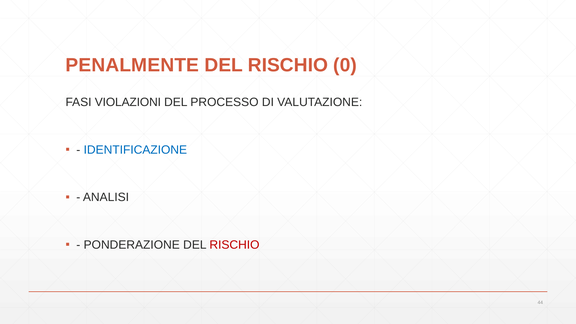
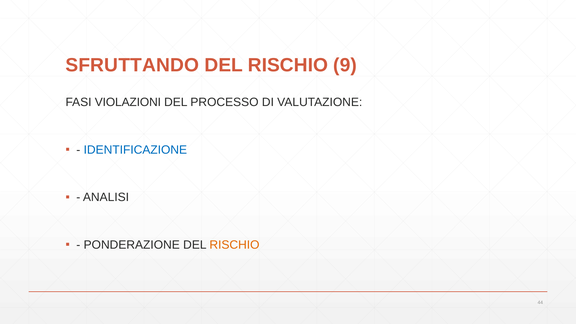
PENALMENTE: PENALMENTE -> SFRUTTANDO
0: 0 -> 9
RISCHIO at (234, 245) colour: red -> orange
